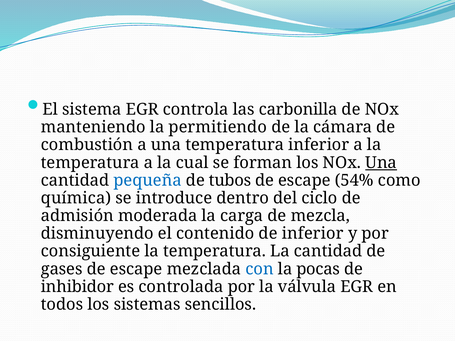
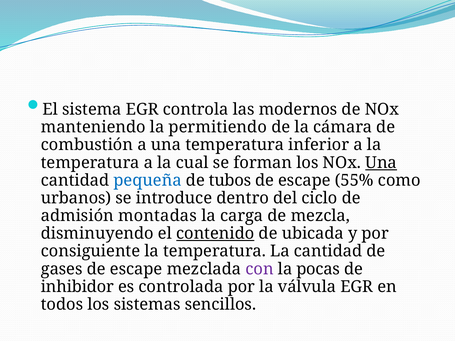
carbonilla: carbonilla -> modernos
54%: 54% -> 55%
química: química -> urbanos
moderada: moderada -> montadas
contenido underline: none -> present
de inferior: inferior -> ubicada
con colour: blue -> purple
